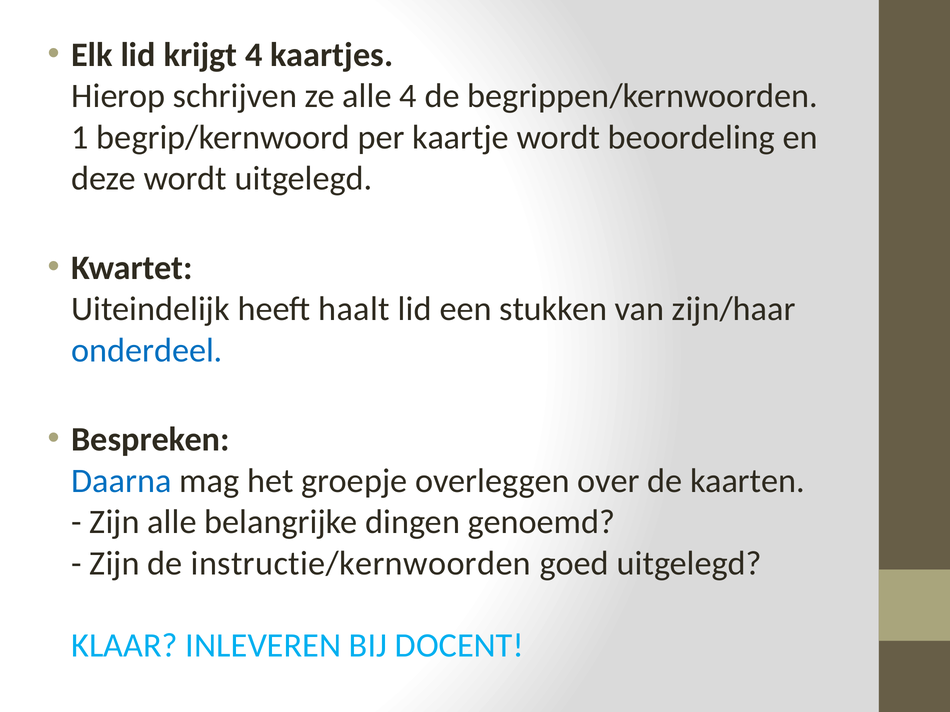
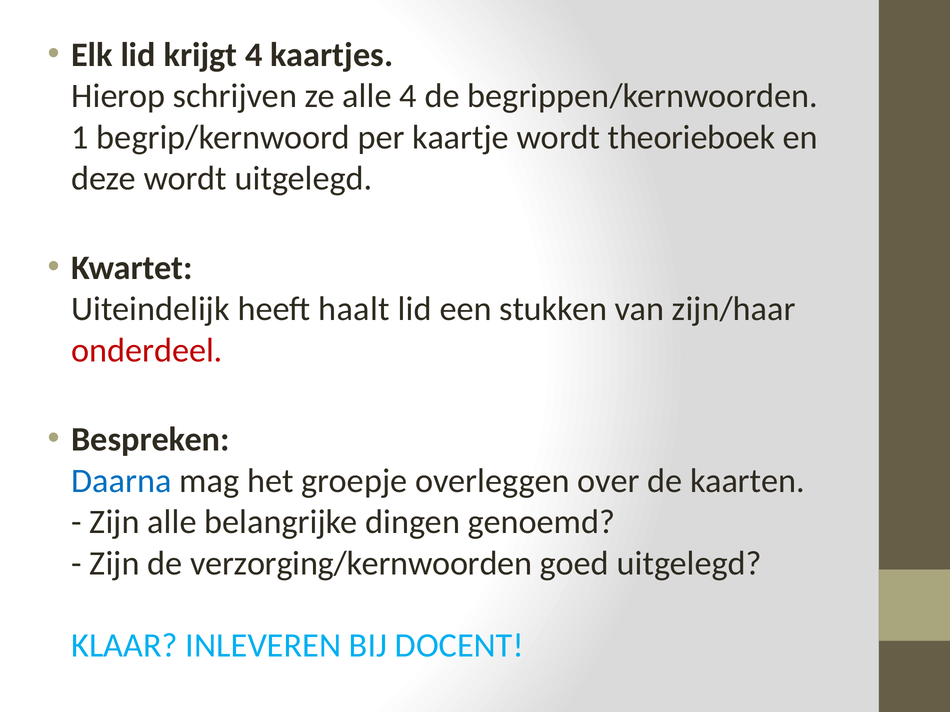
beoordeling: beoordeling -> theorieboek
onderdeel colour: blue -> red
instructie/kernwoorden: instructie/kernwoorden -> verzorging/kernwoorden
